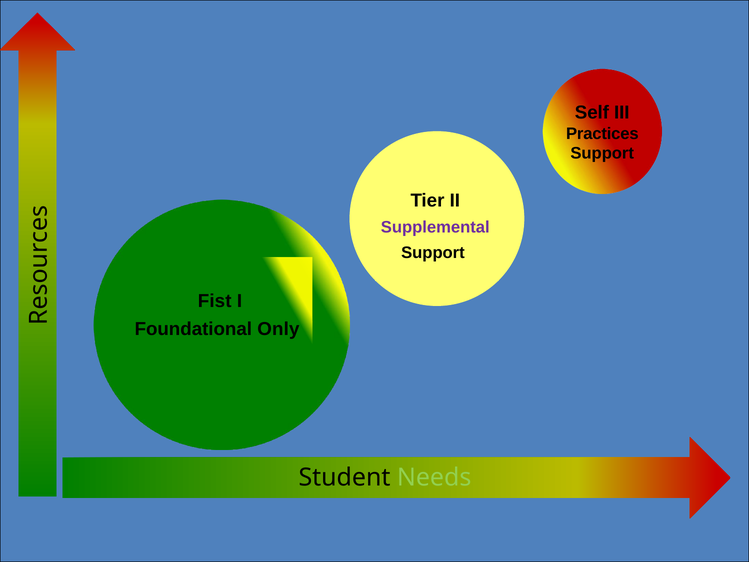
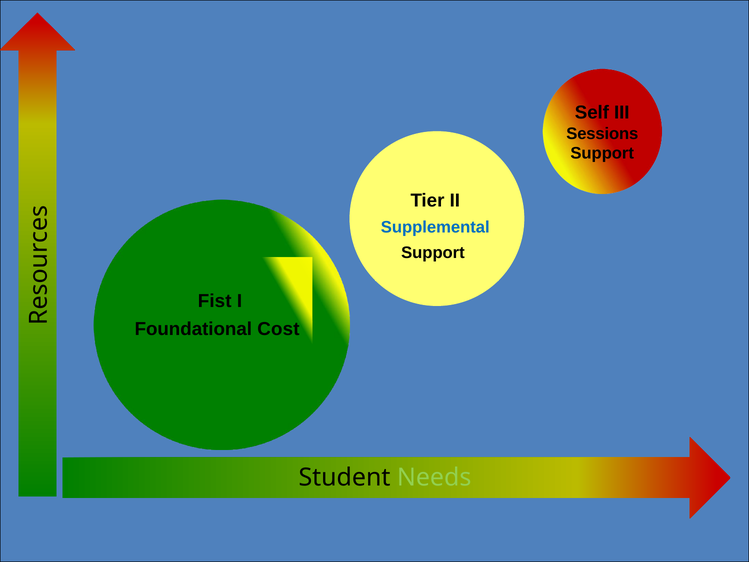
Practices: Practices -> Sessions
Supplemental colour: purple -> blue
Only: Only -> Cost
